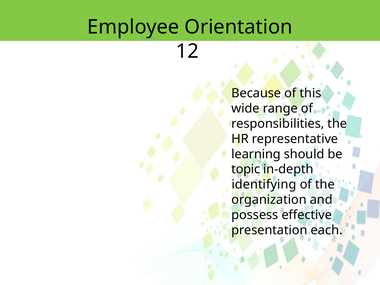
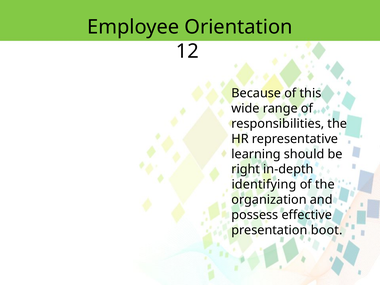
topic: topic -> right
each: each -> boot
